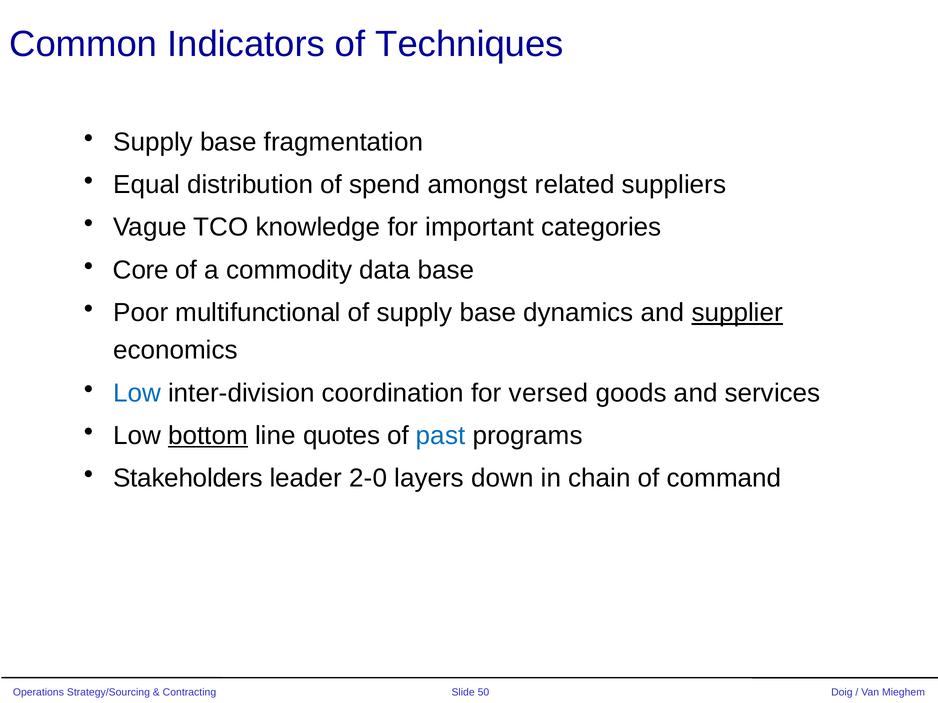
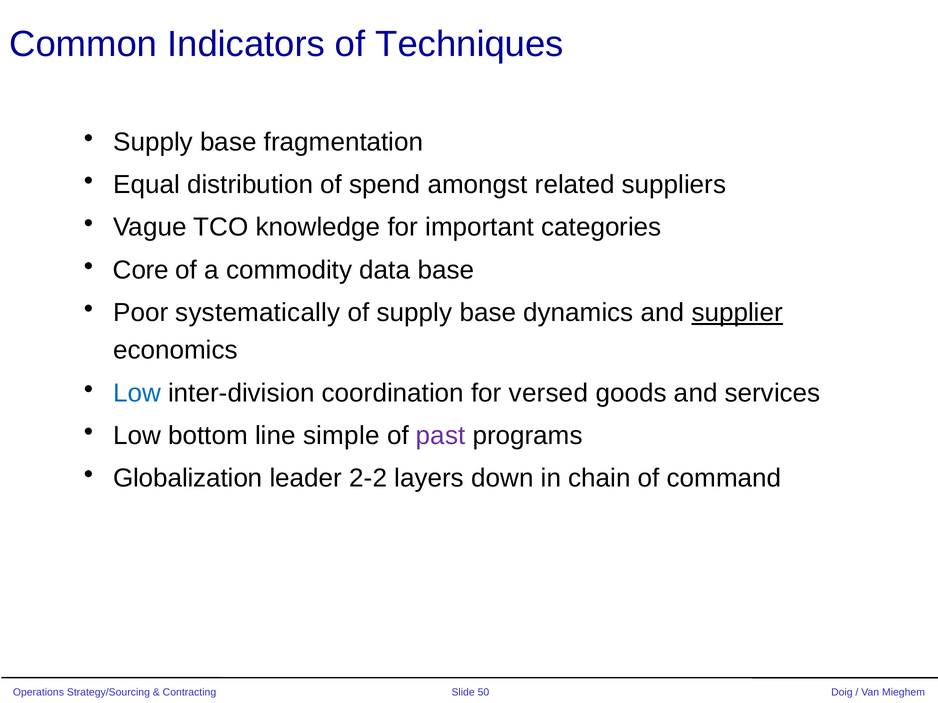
multifunctional: multifunctional -> systematically
bottom underline: present -> none
quotes: quotes -> simple
past colour: blue -> purple
Stakeholders: Stakeholders -> Globalization
2-0: 2-0 -> 2-2
